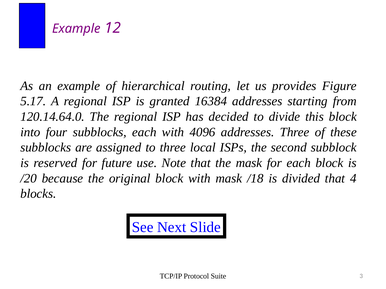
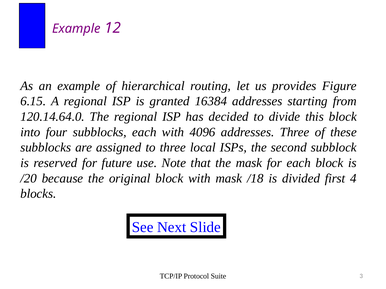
5.17: 5.17 -> 6.15
divided that: that -> first
